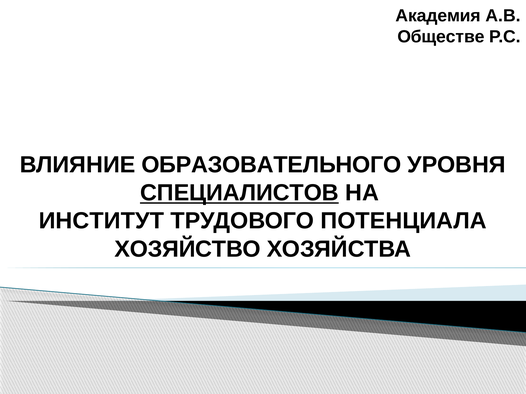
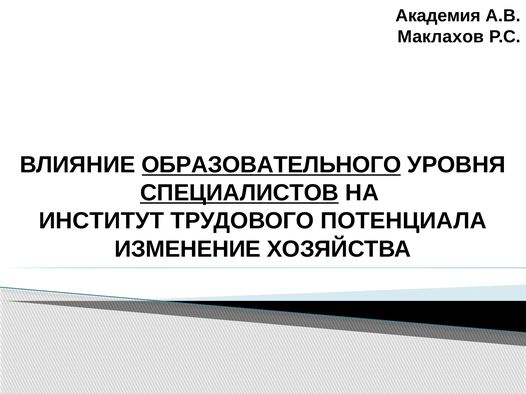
Обществе: Обществе -> Маклахов
ОБРАЗОВАТЕЛЬНОГО underline: none -> present
ХОЗЯЙСТВО: ХОЗЯЙСТВО -> ИЗМЕНЕНИЕ
